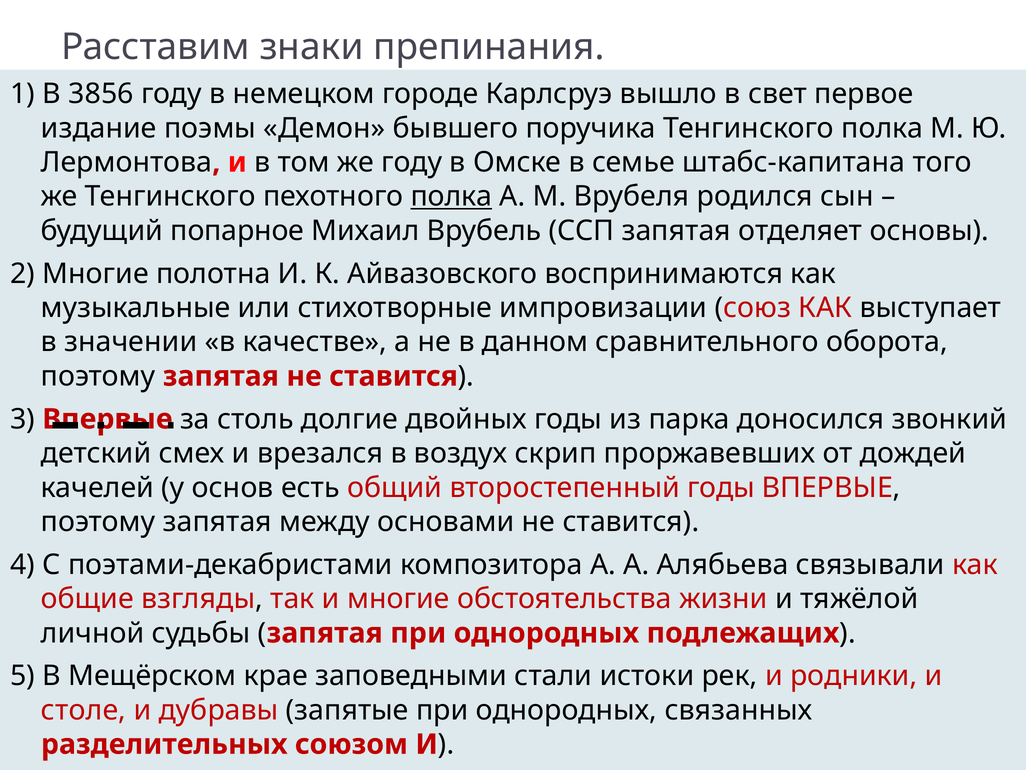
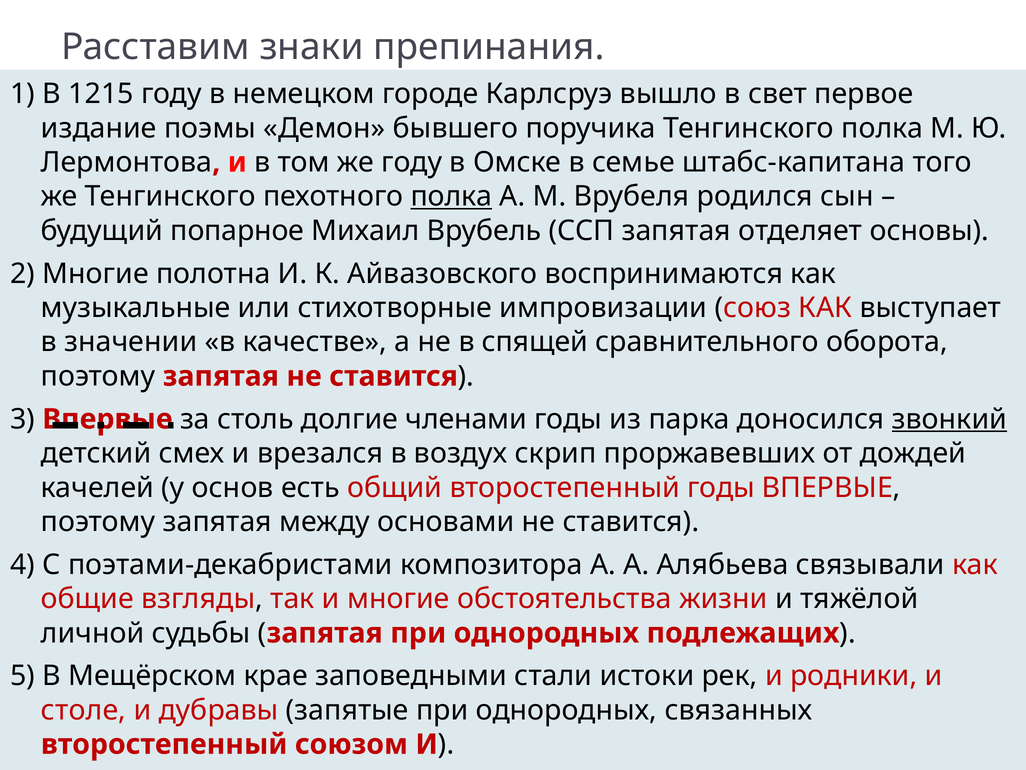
3856: 3856 -> 1215
данном: данном -> спящей
двойных: двойных -> членами
звонкий underline: none -> present
разделительных at (164, 744): разделительных -> второстепенный
